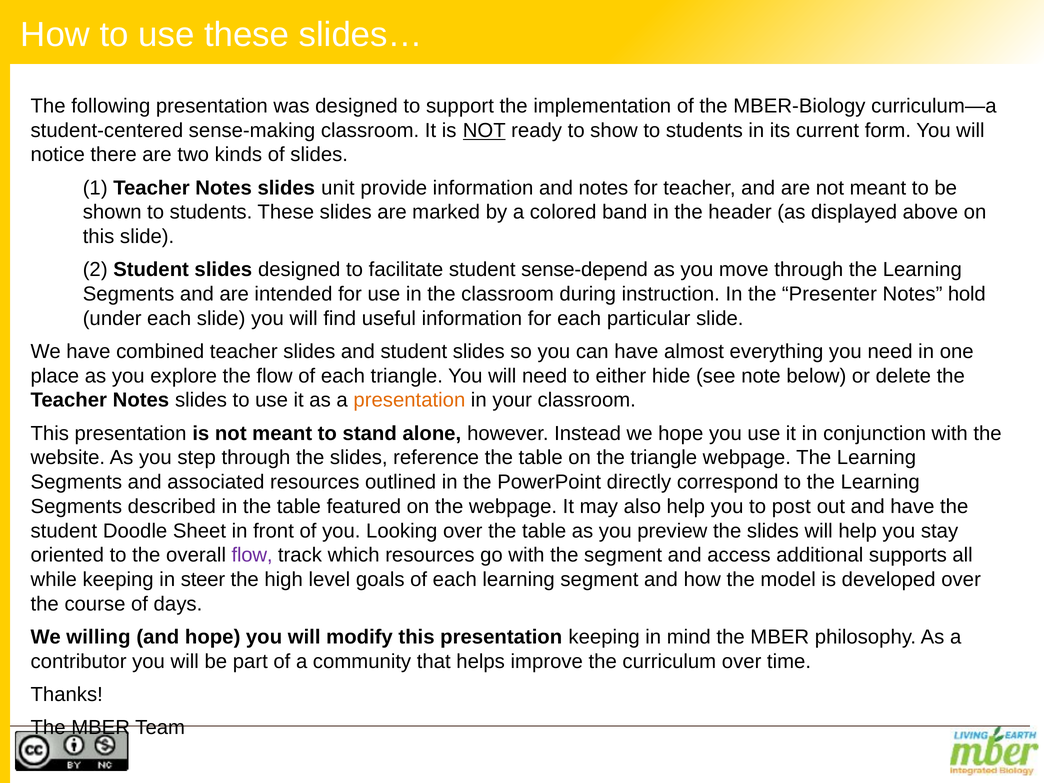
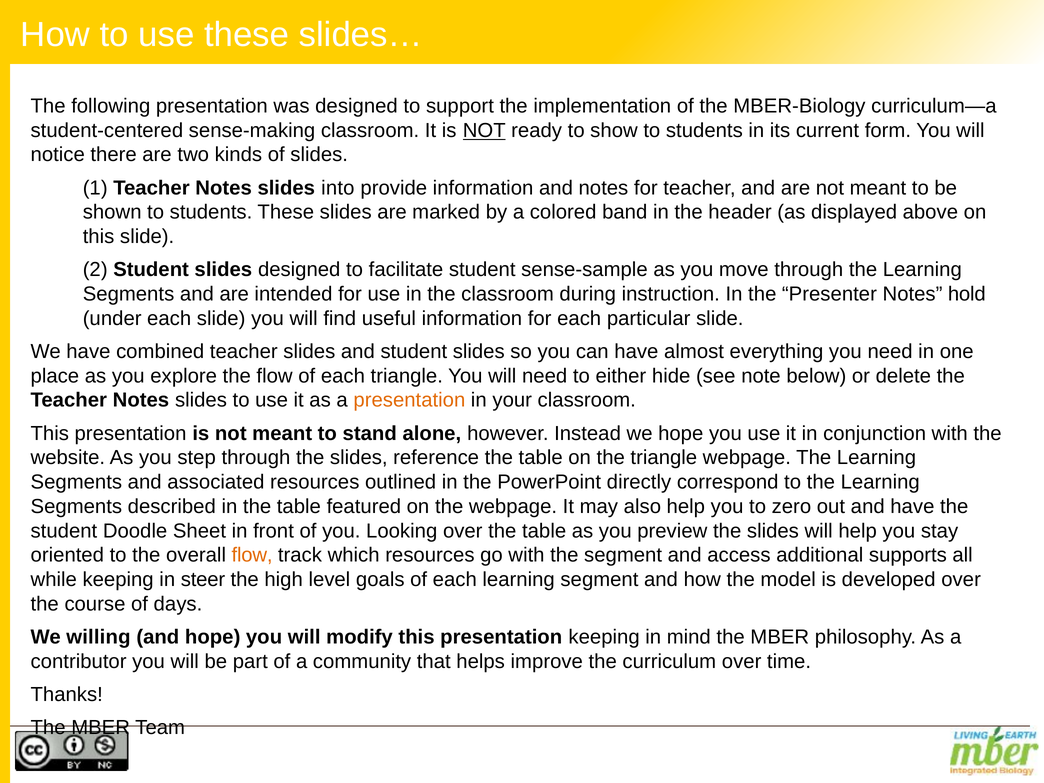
unit: unit -> into
sense-depend: sense-depend -> sense-sample
post: post -> zero
flow at (252, 555) colour: purple -> orange
